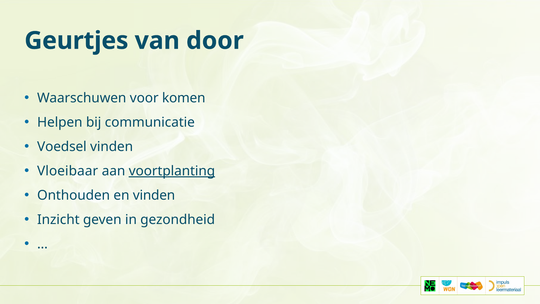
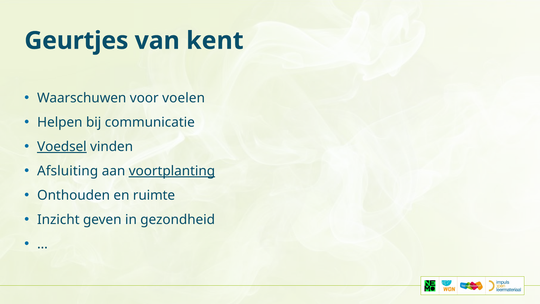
door: door -> kent
komen: komen -> voelen
Voedsel underline: none -> present
Vloeibaar: Vloeibaar -> Afsluiting
en vinden: vinden -> ruimte
